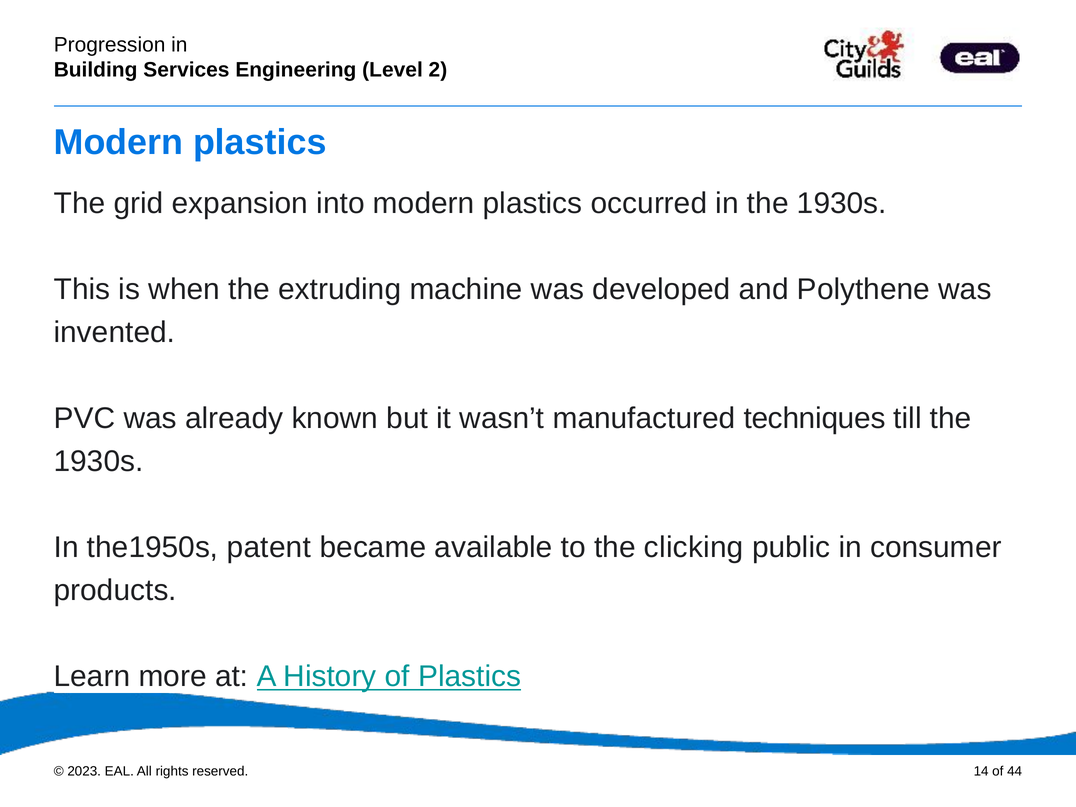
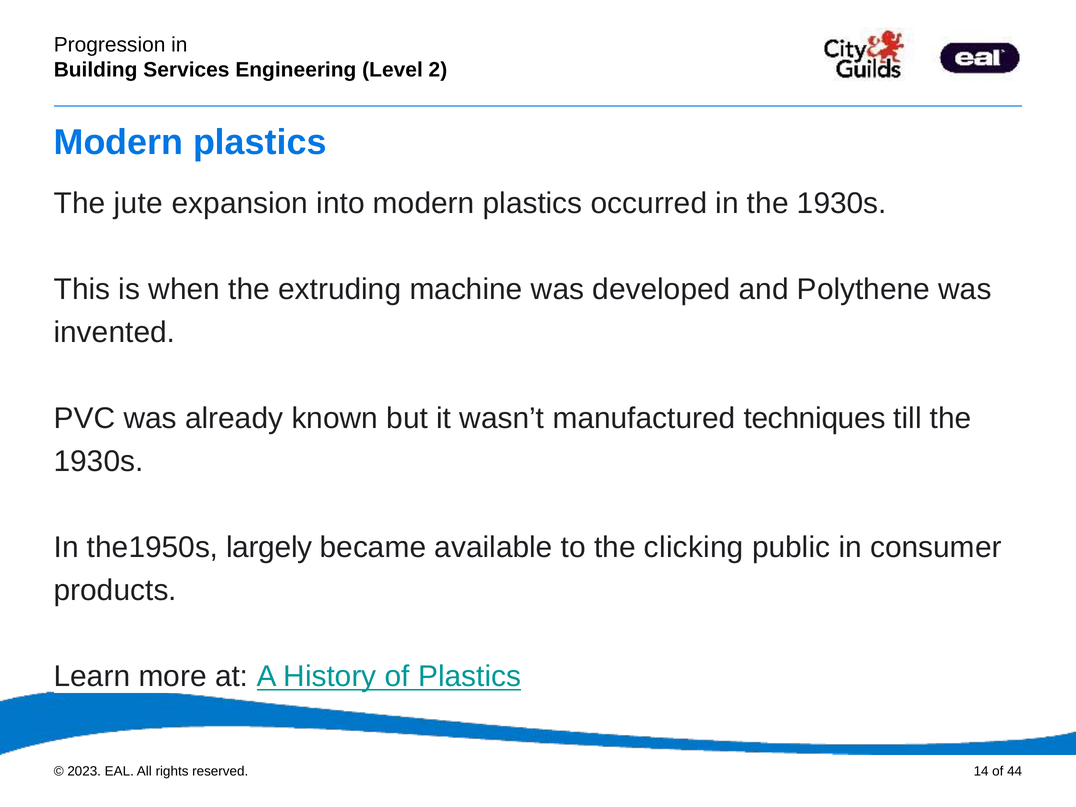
grid: grid -> jute
patent: patent -> largely
